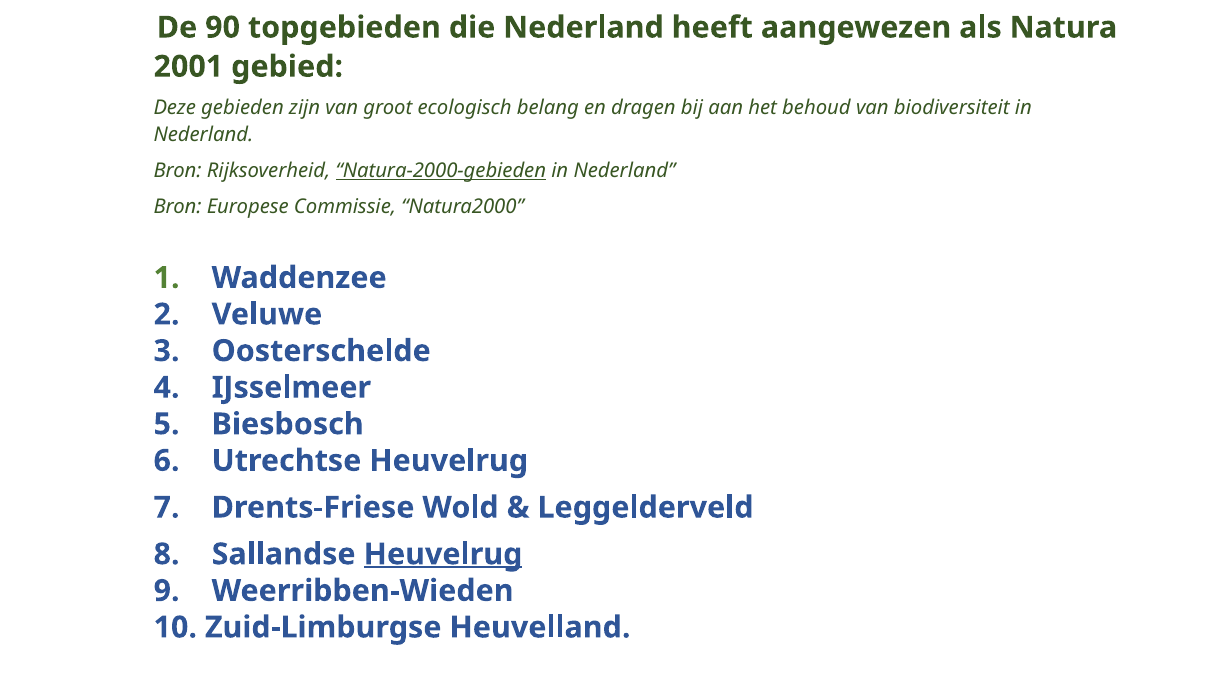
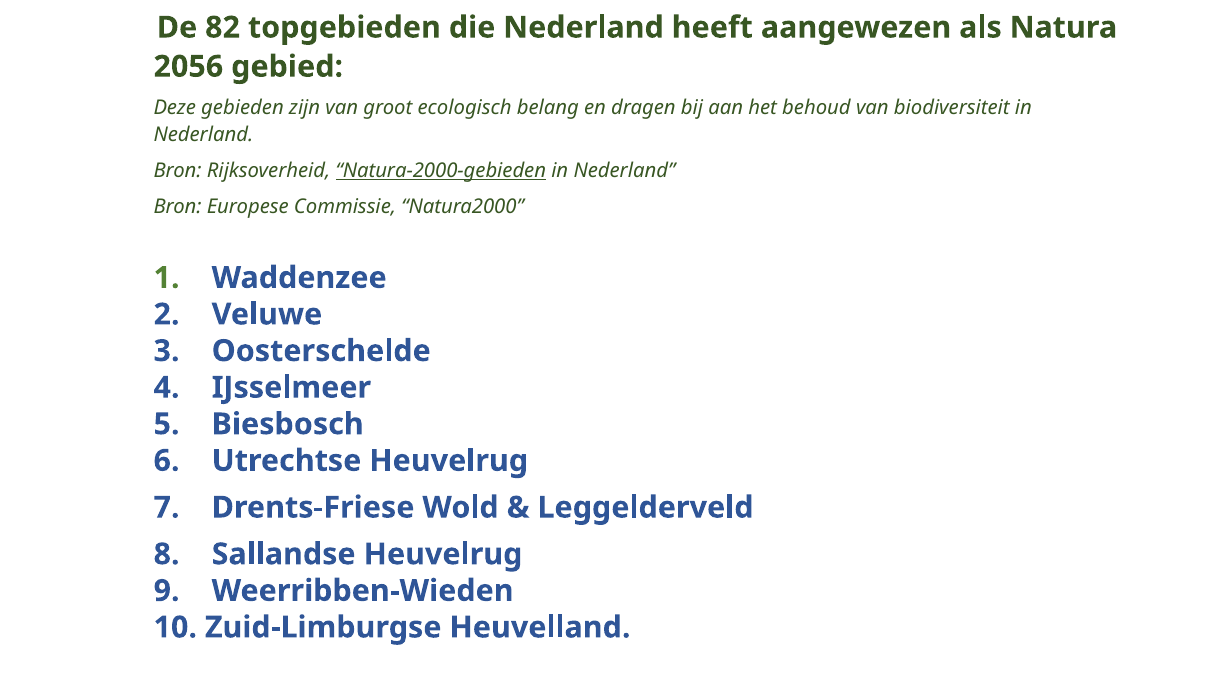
90: 90 -> 82
2001: 2001 -> 2056
Heuvelrug at (443, 554) underline: present -> none
